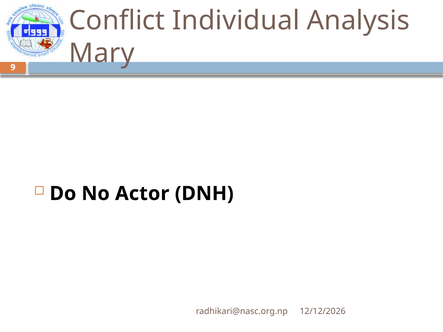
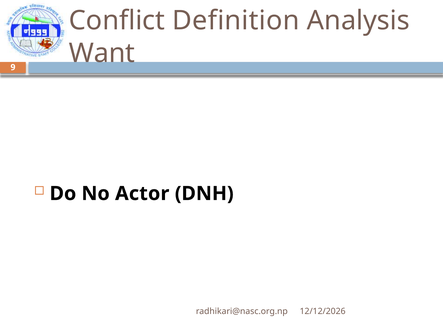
Individual: Individual -> Definition
Mary: Mary -> Want
